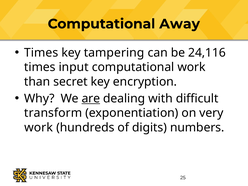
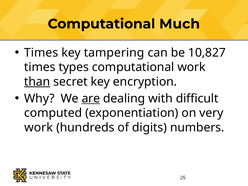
Away: Away -> Much
24,116: 24,116 -> 10,827
input: input -> types
than underline: none -> present
transform: transform -> computed
